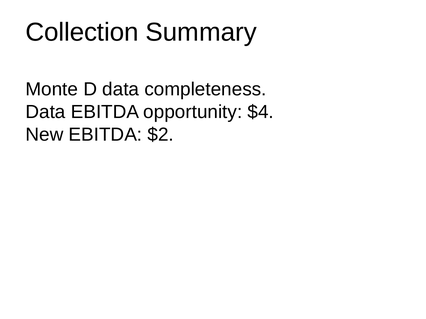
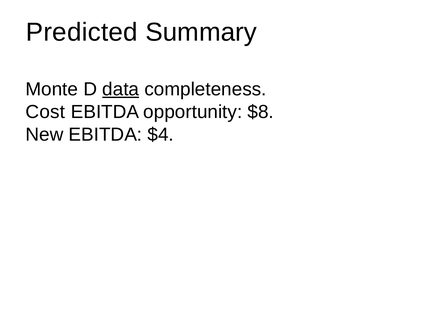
Collection: Collection -> Predicted
data at (121, 89) underline: none -> present
Data at (45, 112): Data -> Cost
$4: $4 -> $8
$2: $2 -> $4
